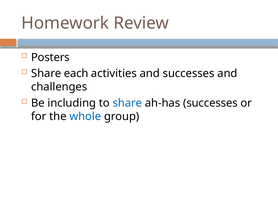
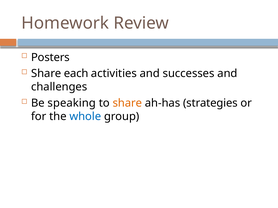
including: including -> speaking
share at (127, 103) colour: blue -> orange
ah-has successes: successes -> strategies
